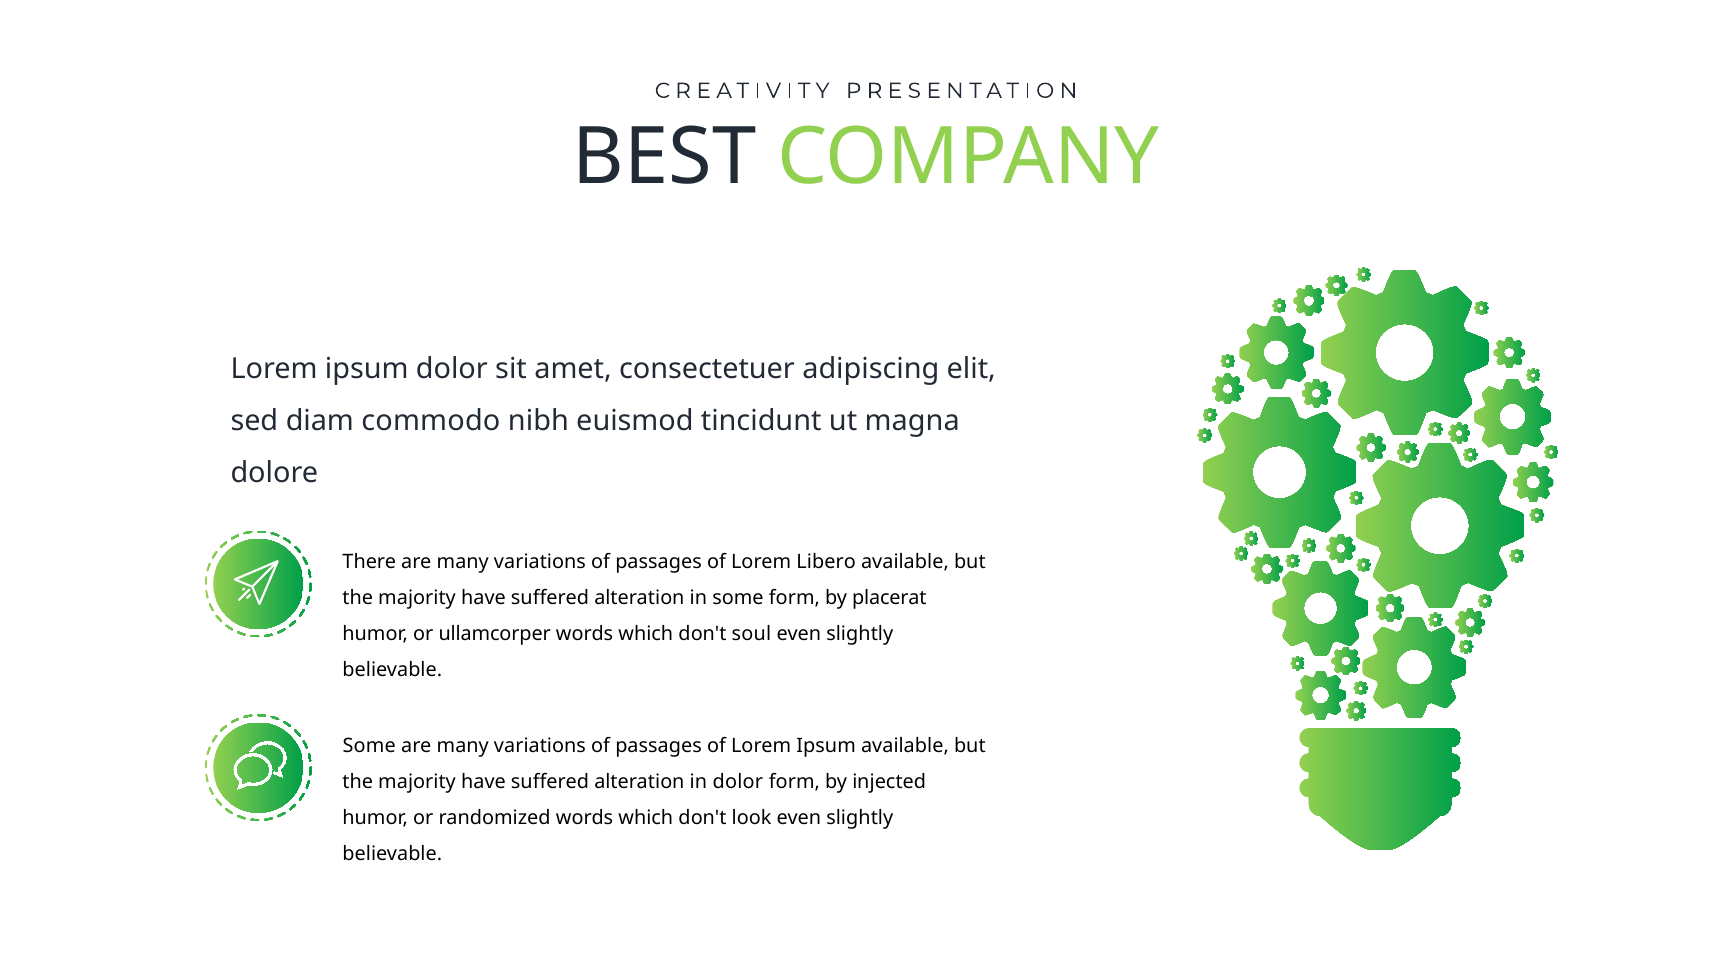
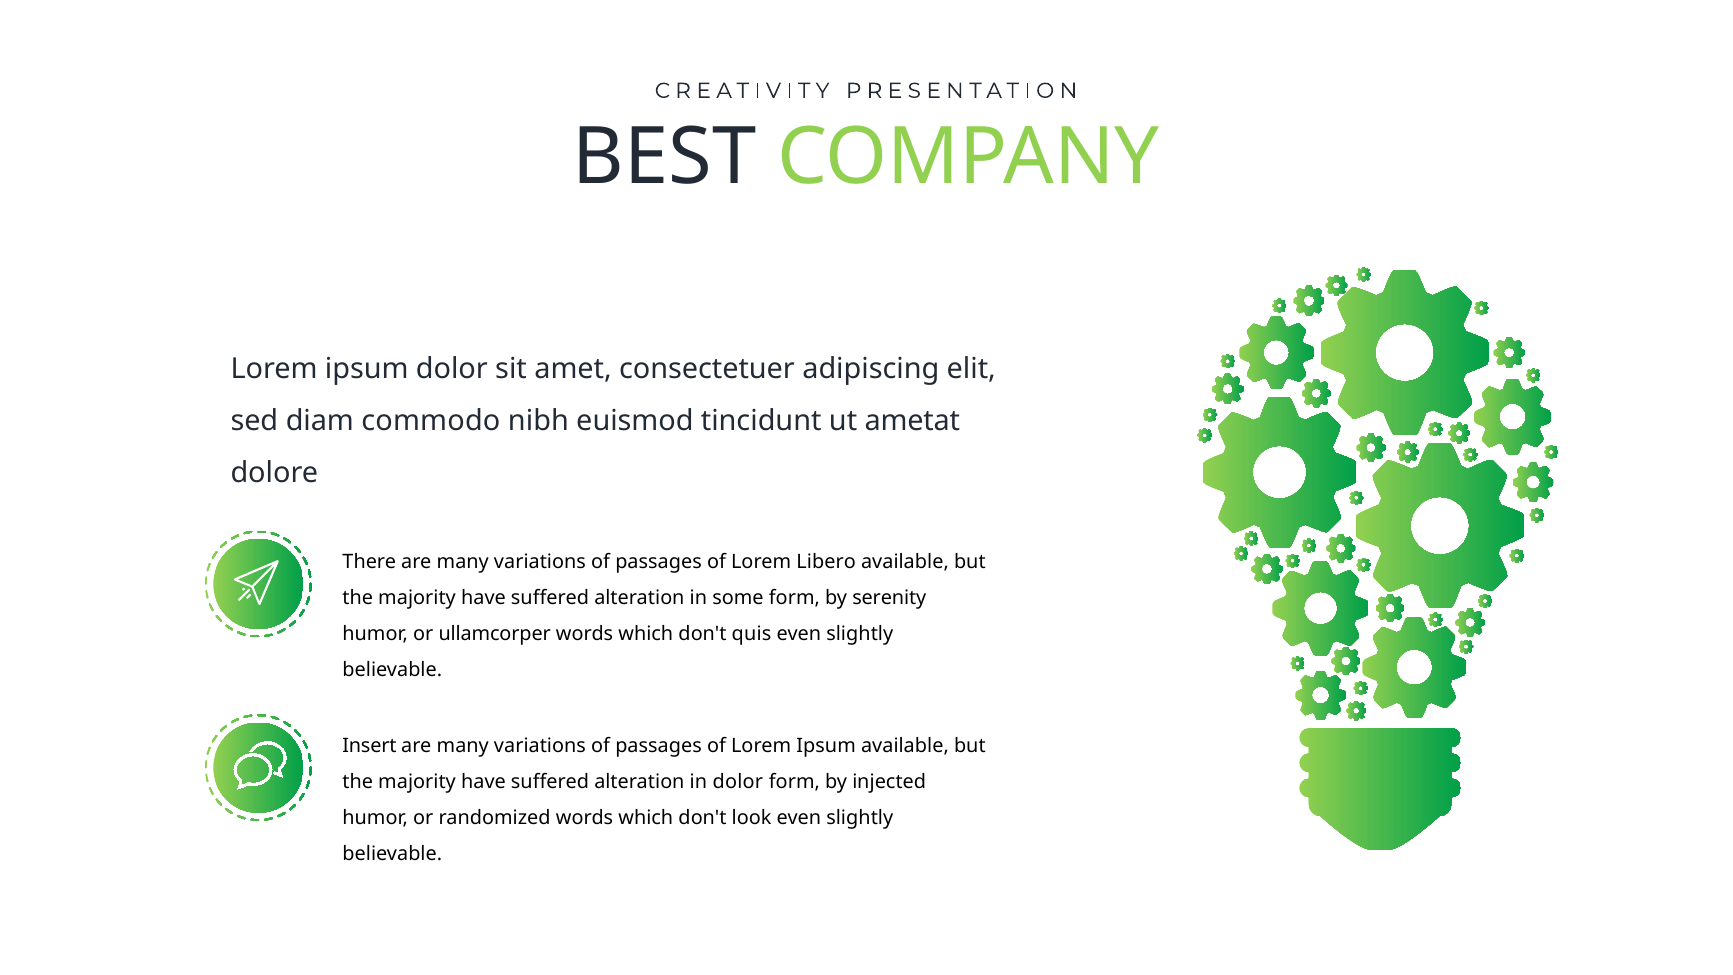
magna: magna -> ametat
placerat: placerat -> serenity
soul: soul -> quis
Some at (369, 746): Some -> Insert
